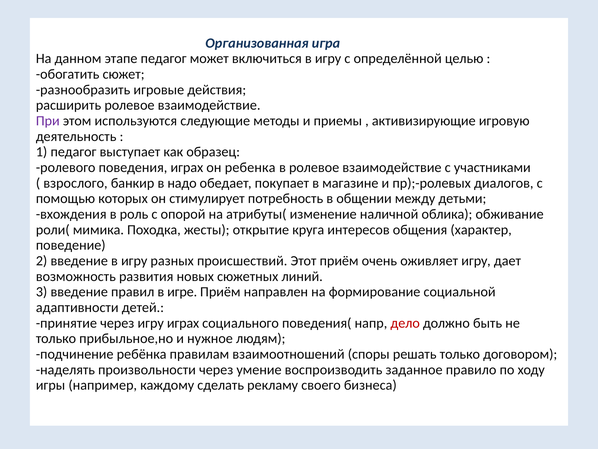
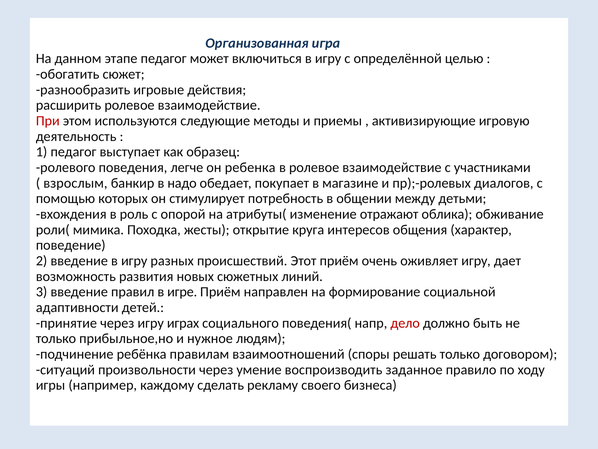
При colour: purple -> red
поведения играх: играх -> легче
взрослого: взрослого -> взрослым
наличной: наличной -> отражают
наделять: наделять -> ситуаций
